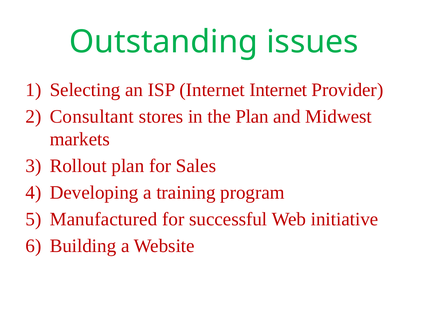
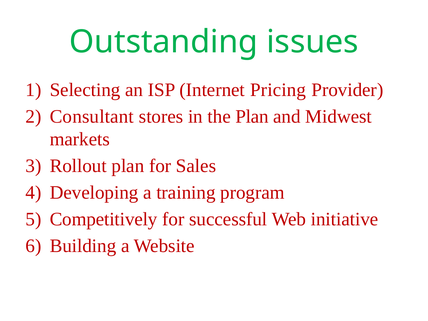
Internet Internet: Internet -> Pricing
Manufactured: Manufactured -> Competitively
